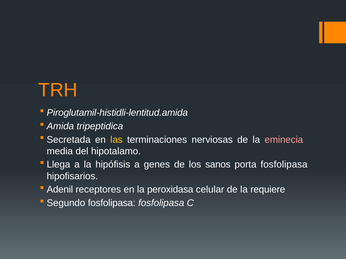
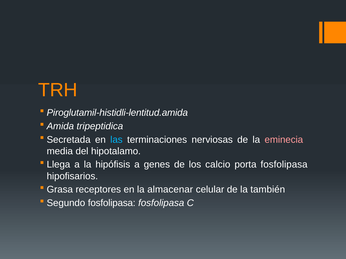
las colour: yellow -> light blue
sanos: sanos -> calcio
Adenil: Adenil -> Grasa
peroxidasa: peroxidasa -> almacenar
requiere: requiere -> también
